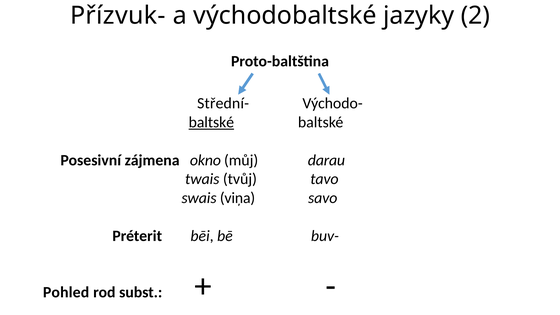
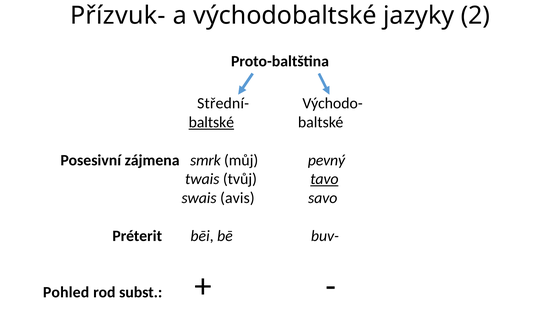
okno: okno -> smrk
darau: darau -> pevný
tavo underline: none -> present
viņa: viņa -> avis
